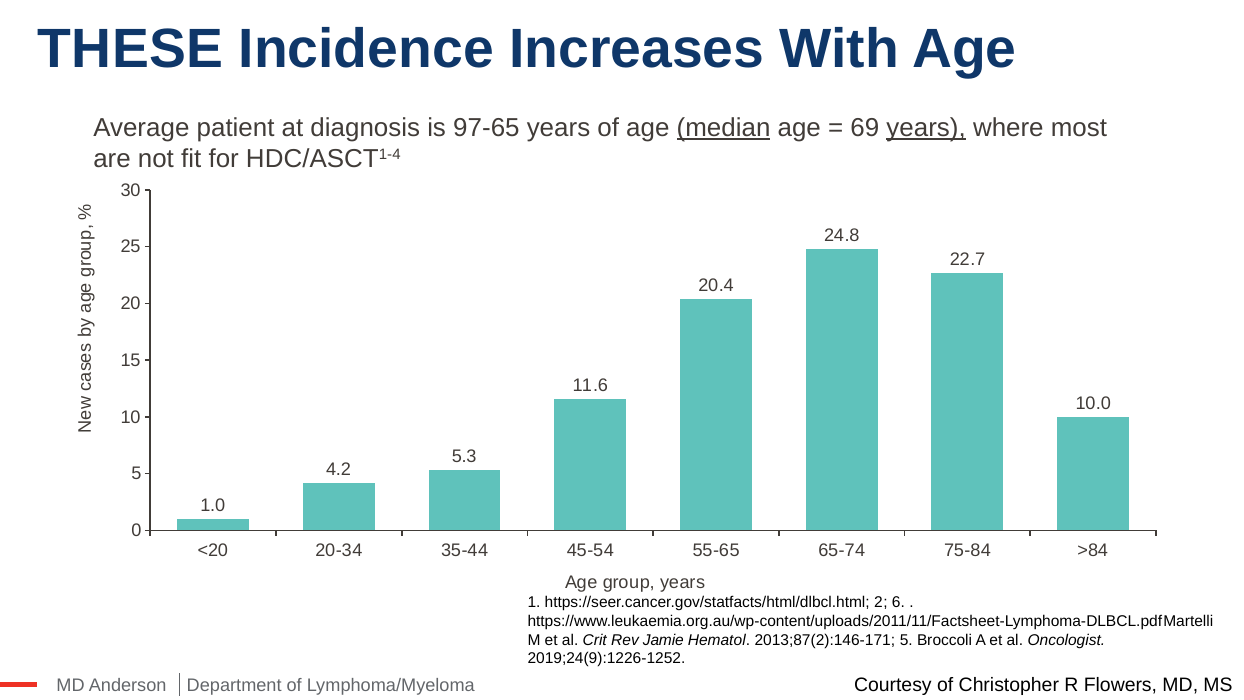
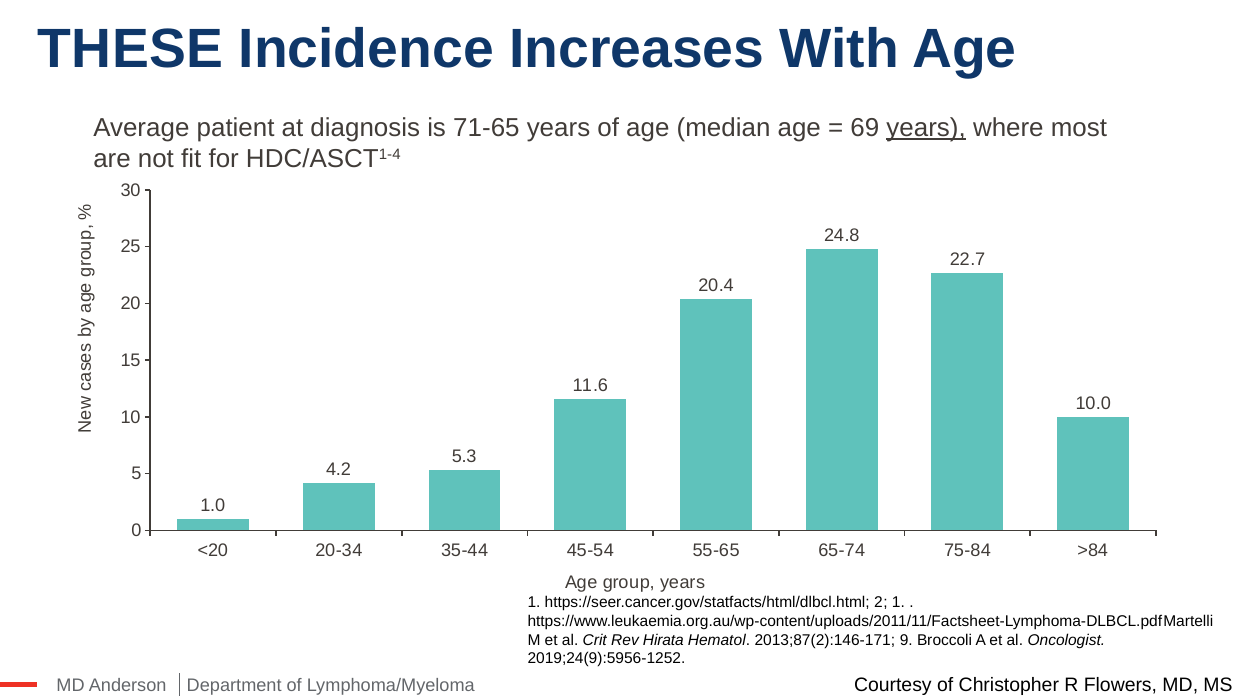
97-65: 97-65 -> 71-65
median underline: present -> none
2 6: 6 -> 1
Jamie: Jamie -> Hirata
2013;87(2):146-171 5: 5 -> 9
2019;24(9):1226-1252: 2019;24(9):1226-1252 -> 2019;24(9):5956-1252
